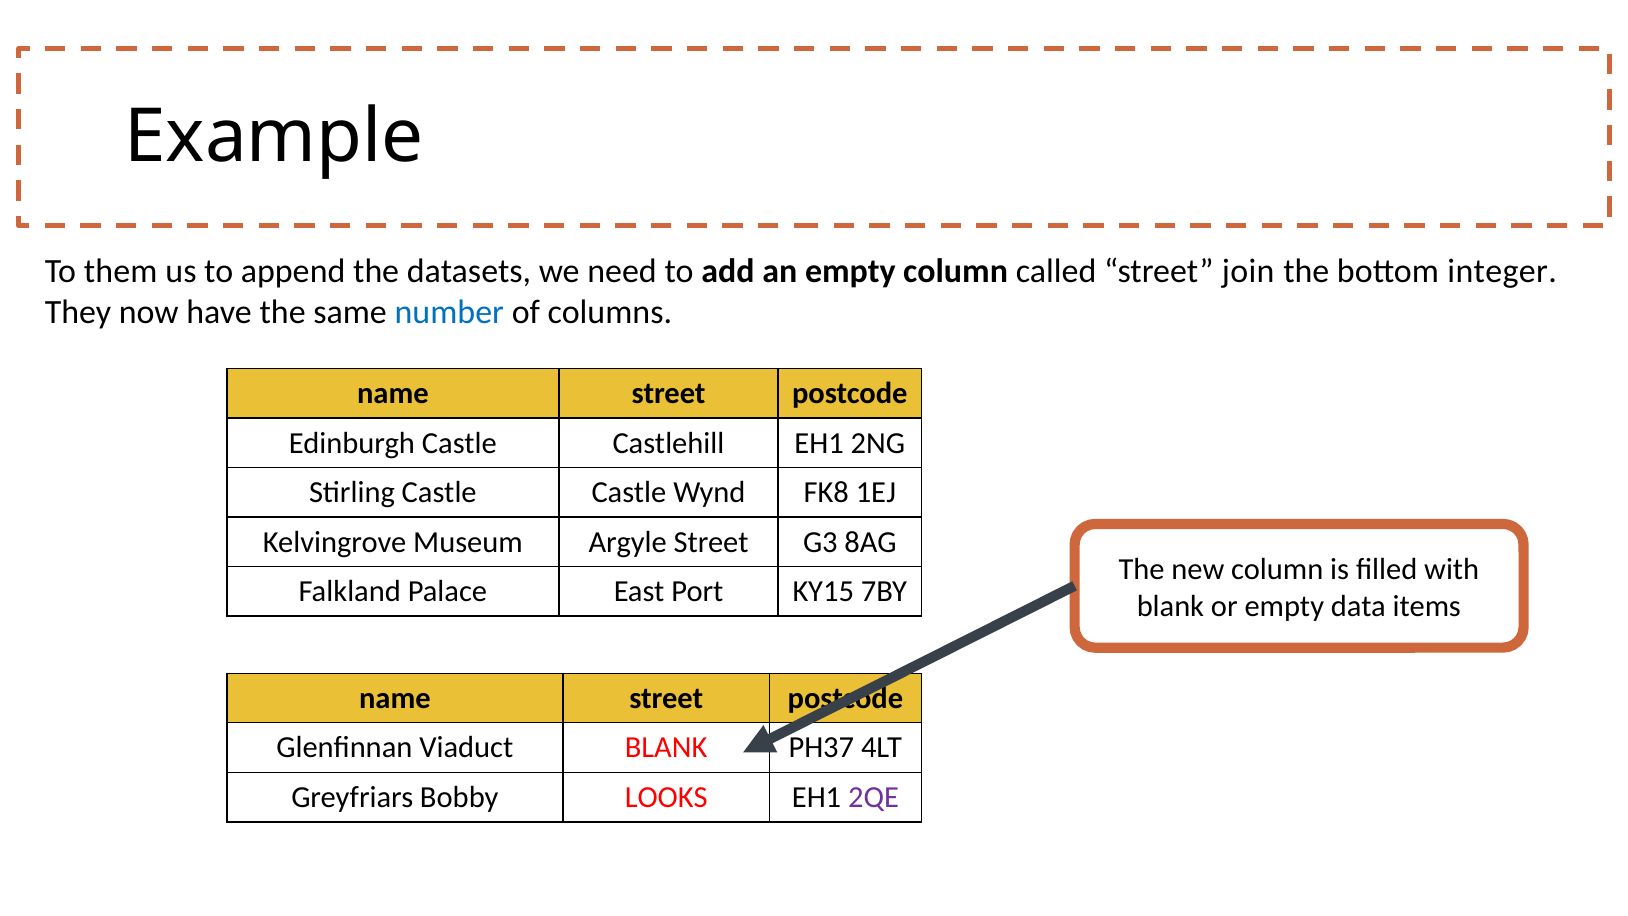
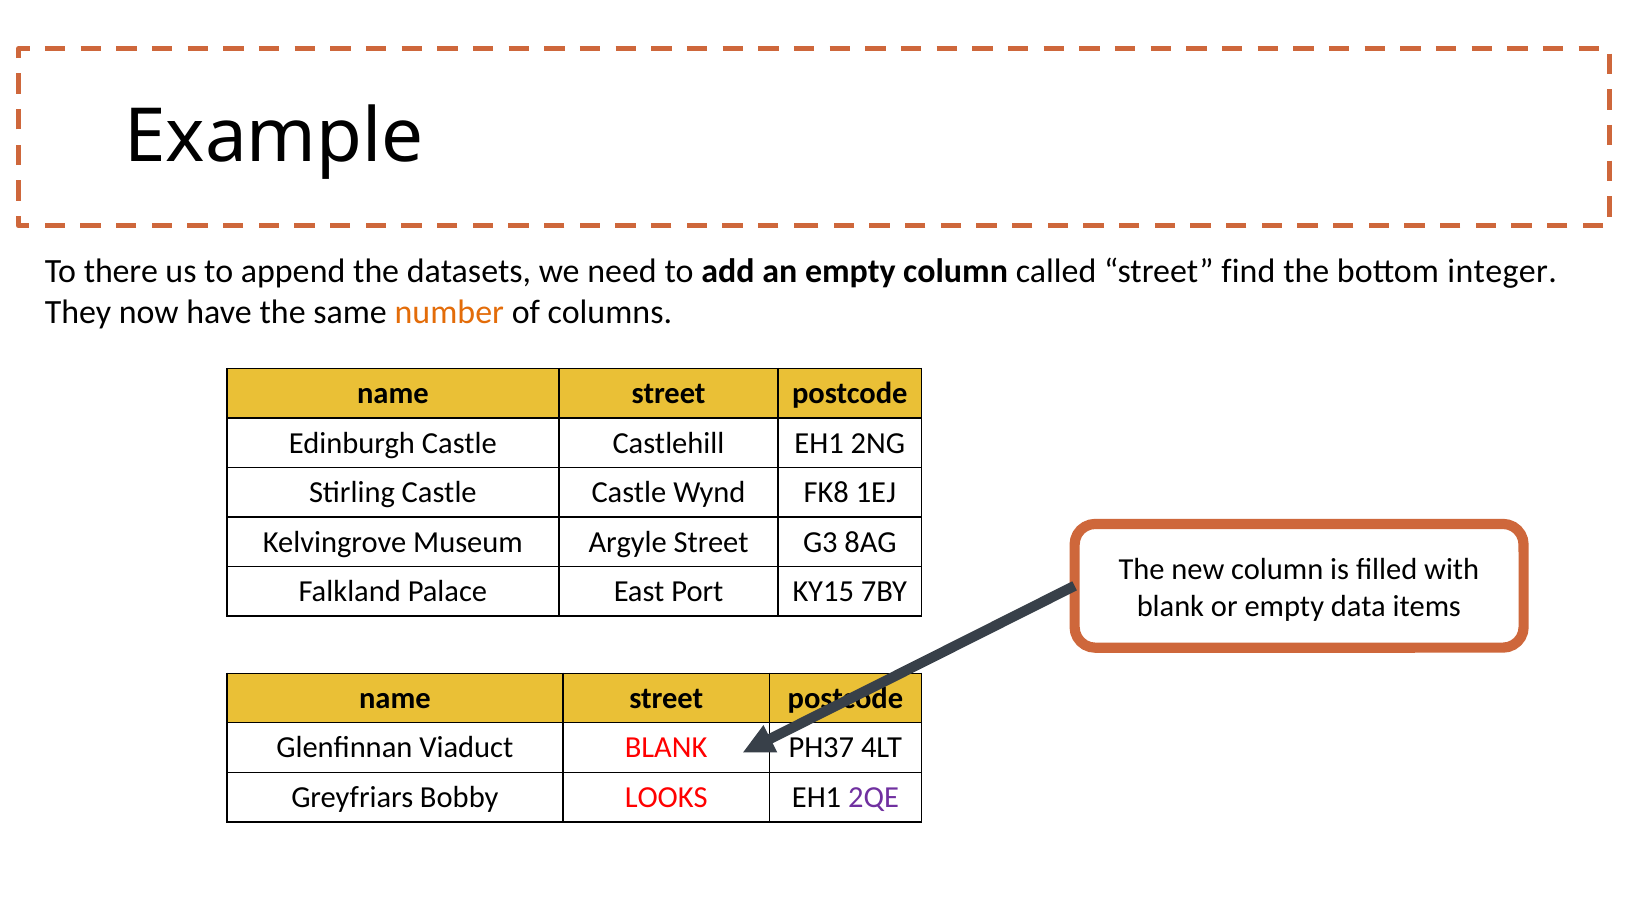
them: them -> there
join: join -> find
number colour: blue -> orange
